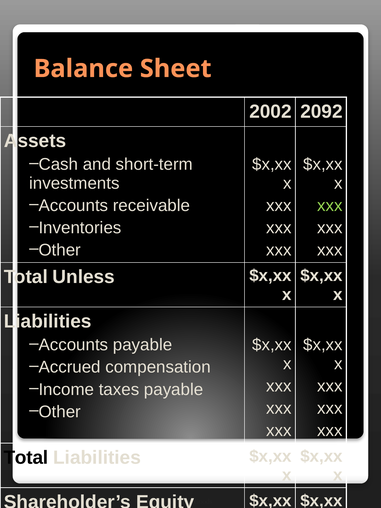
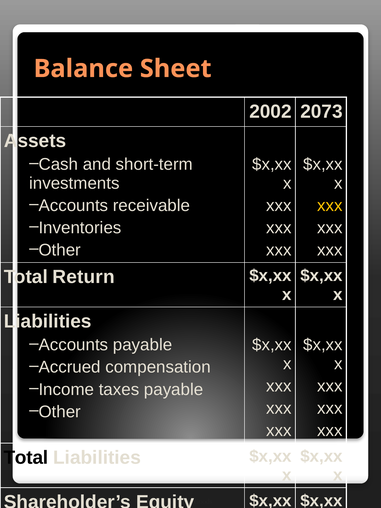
2092: 2092 -> 2073
xxx at (330, 205) colour: light green -> yellow
Unless: Unless -> Return
